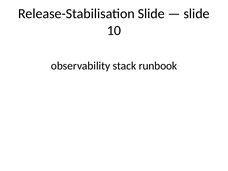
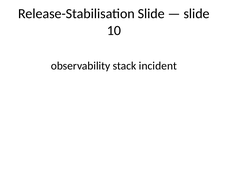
runbook: runbook -> incident
